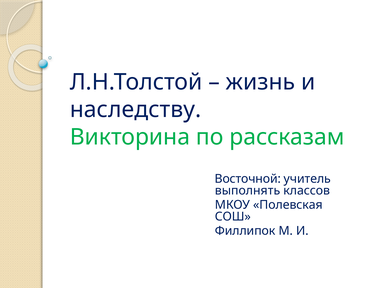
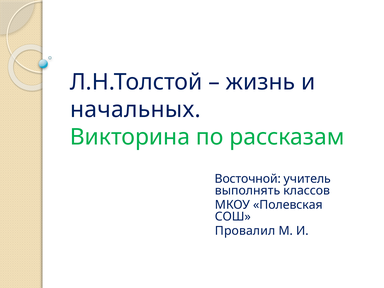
наследству: наследству -> начальных
Филлипок: Филлипок -> Провалил
